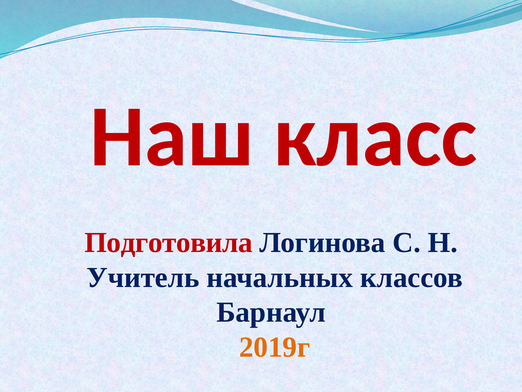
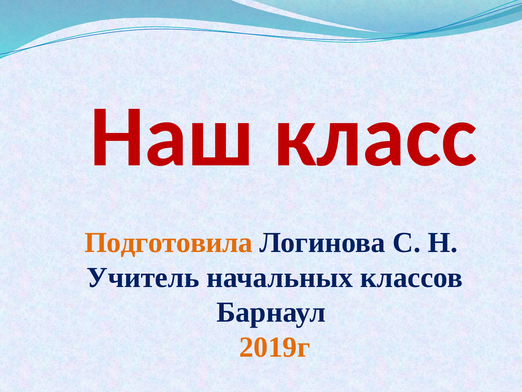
Подготовила colour: red -> orange
